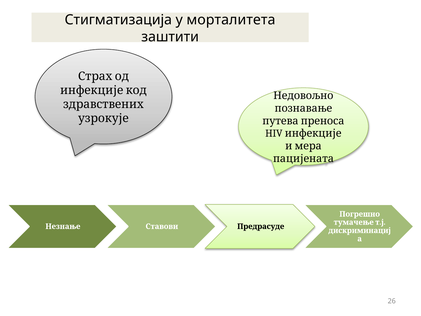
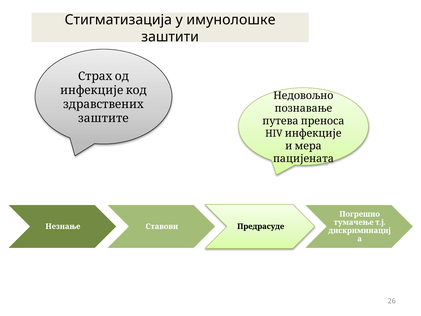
морталитета: морталитета -> имунолошке
узрокује: узрокује -> заштите
